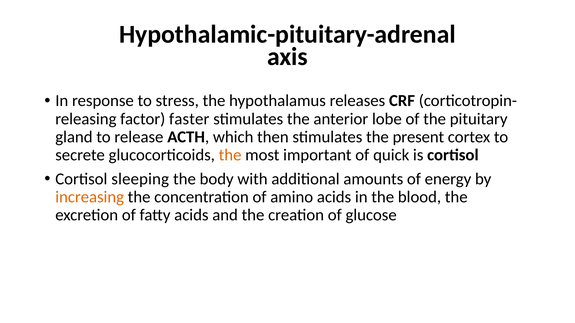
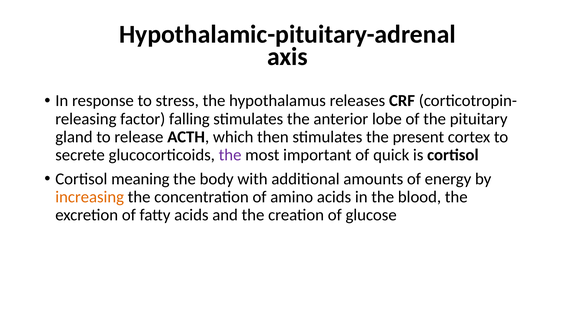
faster: faster -> falling
the at (230, 155) colour: orange -> purple
sleeping: sleeping -> meaning
